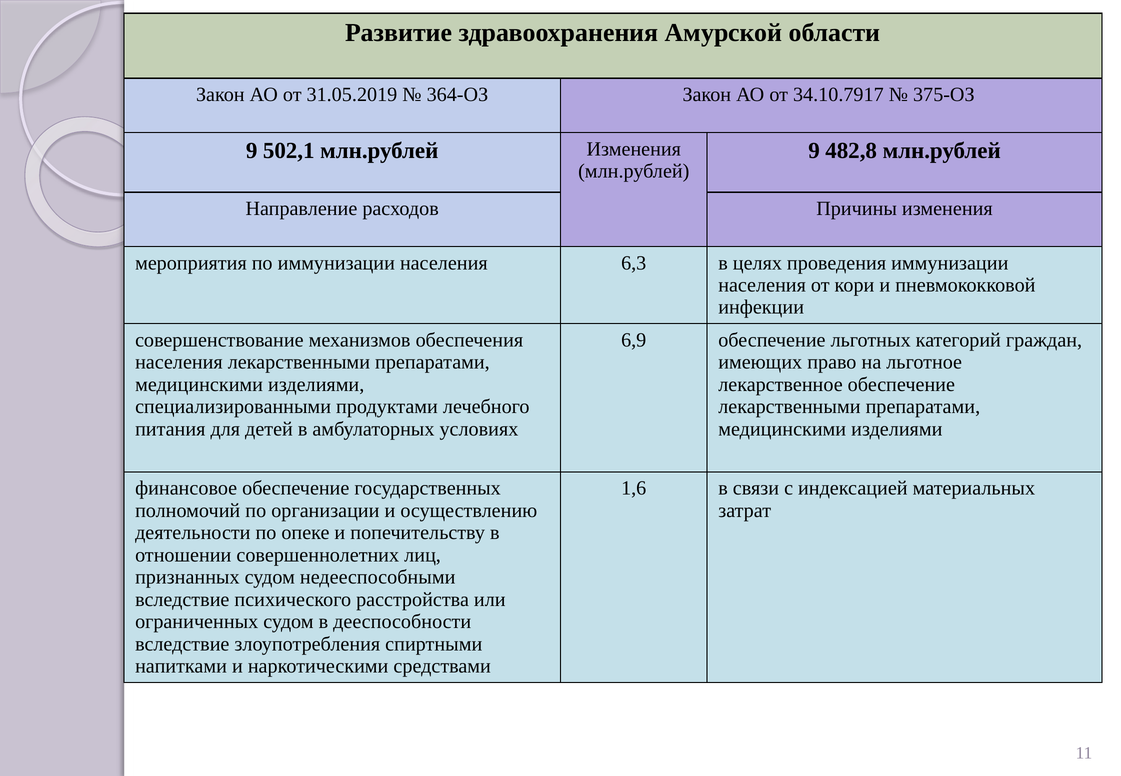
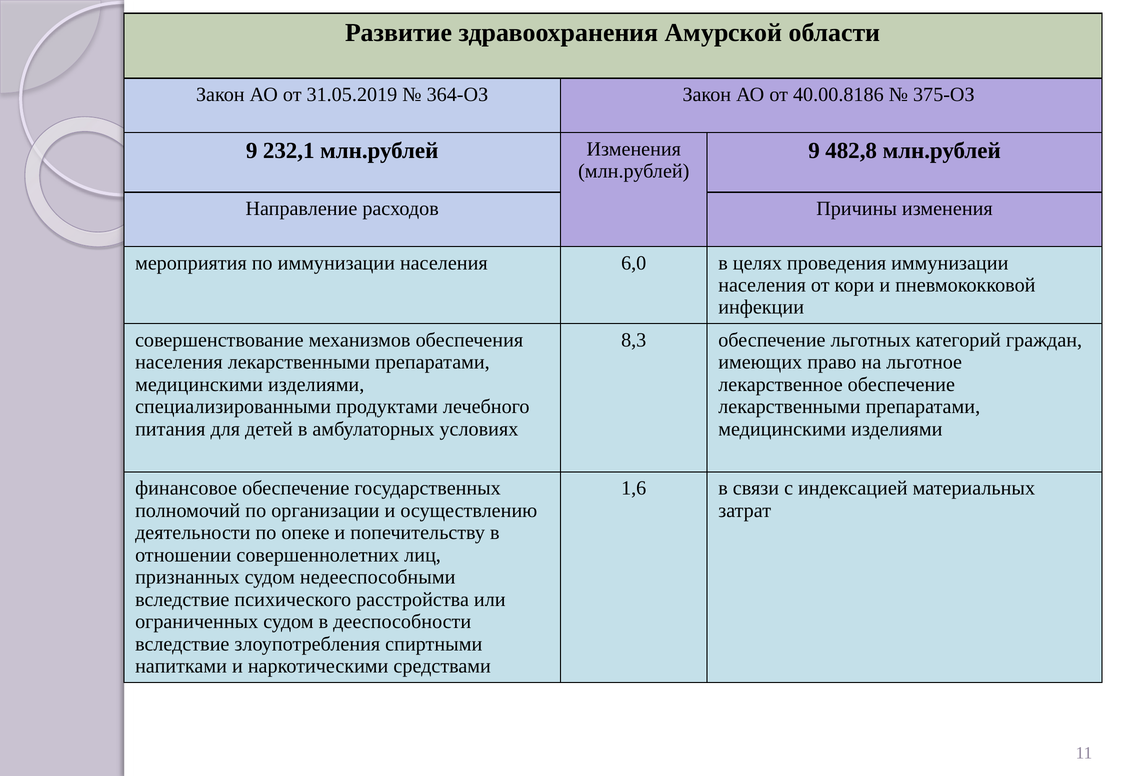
34.10.7917: 34.10.7917 -> 40.00.8186
502,1: 502,1 -> 232,1
6,3: 6,3 -> 6,0
6,9: 6,9 -> 8,3
